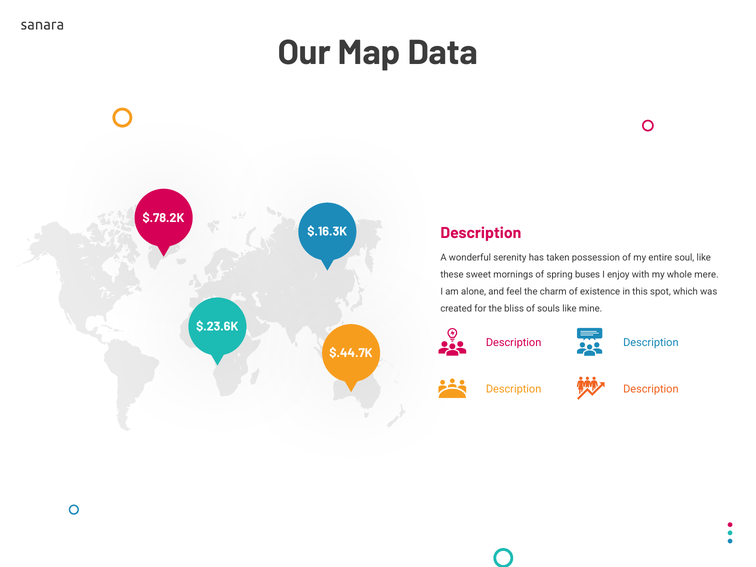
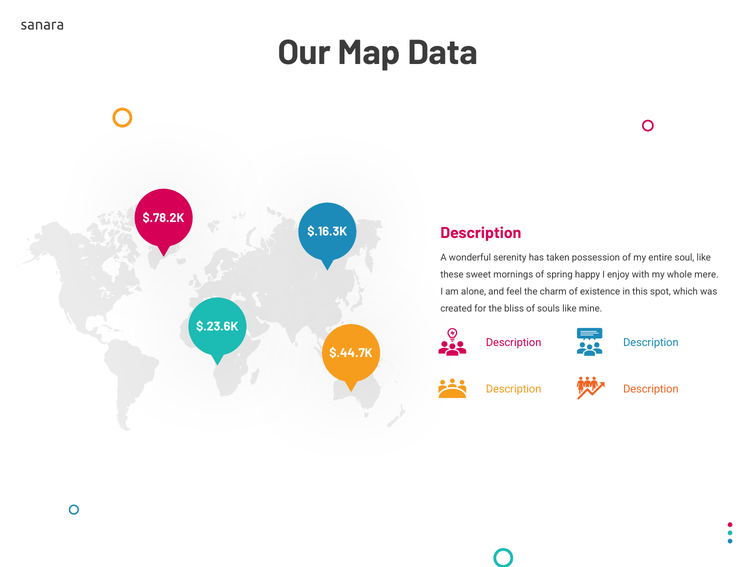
buses: buses -> happy
